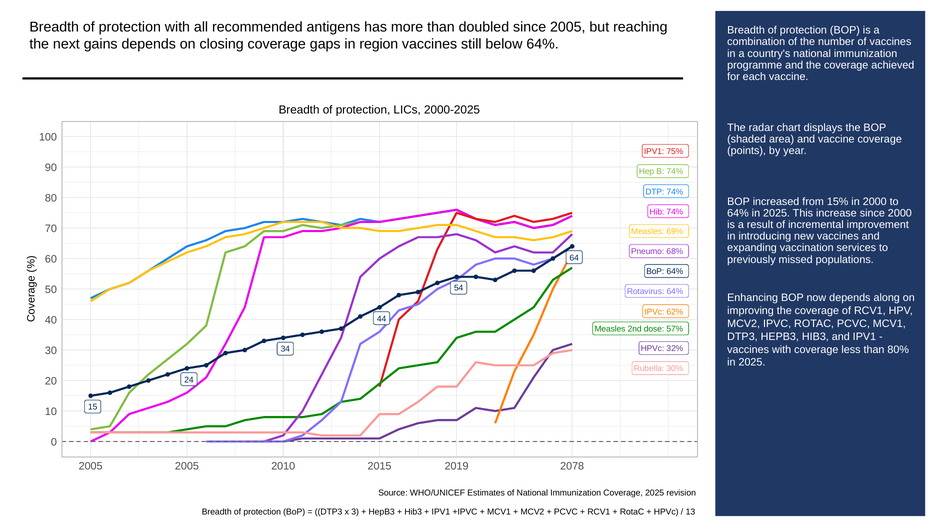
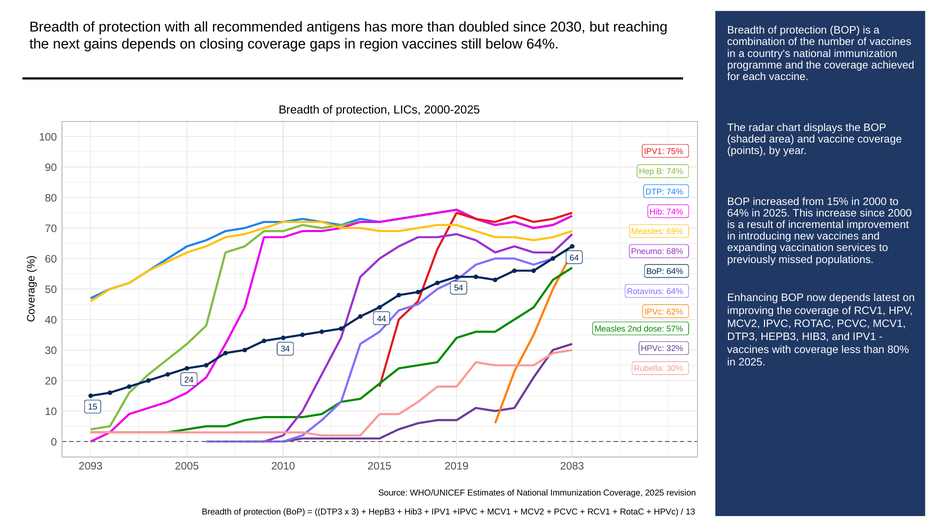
since 2005: 2005 -> 2030
along: along -> latest
2005 at (91, 466): 2005 -> 2093
2078: 2078 -> 2083
